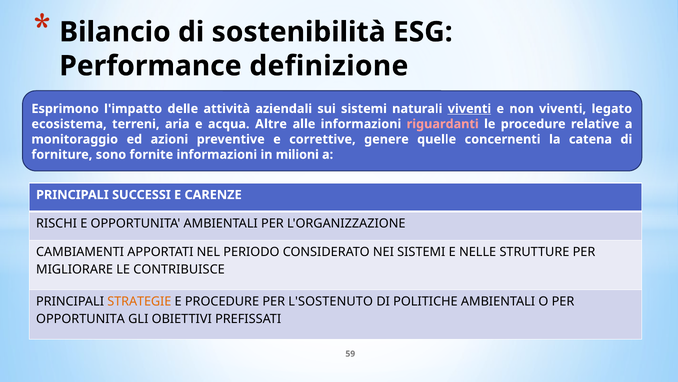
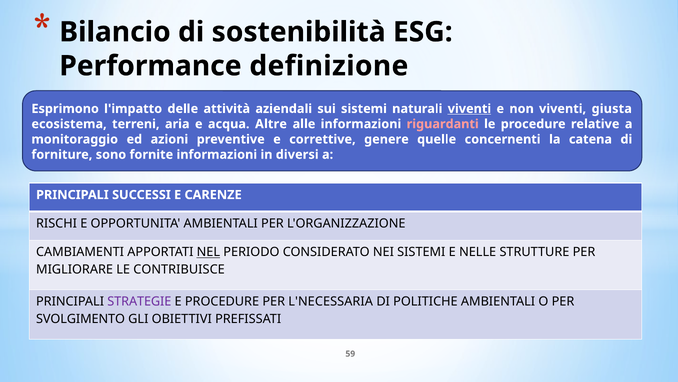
legato: legato -> giusta
milioni: milioni -> diversi
NEL underline: none -> present
STRATEGIE colour: orange -> purple
L'SOSTENUTO: L'SOSTENUTO -> L'NECESSARIA
OPPORTUNITA at (80, 319): OPPORTUNITA -> SVOLGIMENTO
